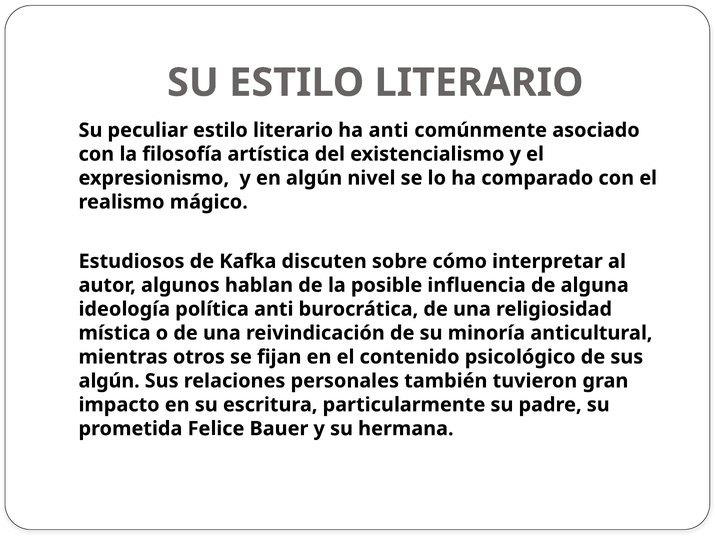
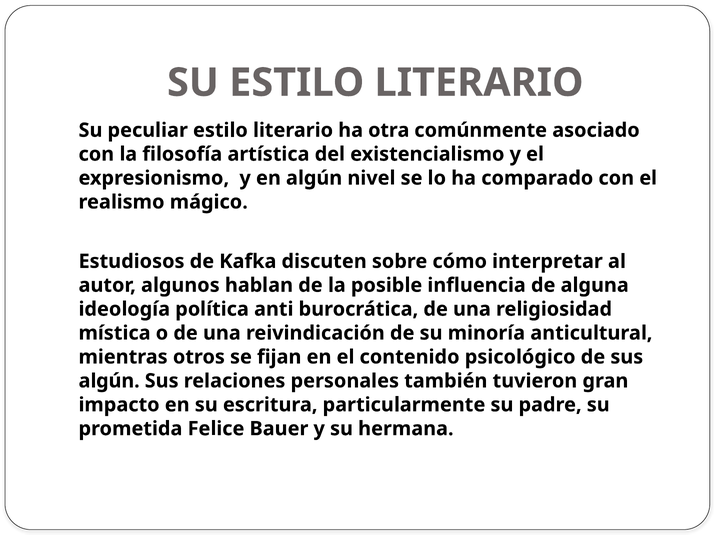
ha anti: anti -> otra
